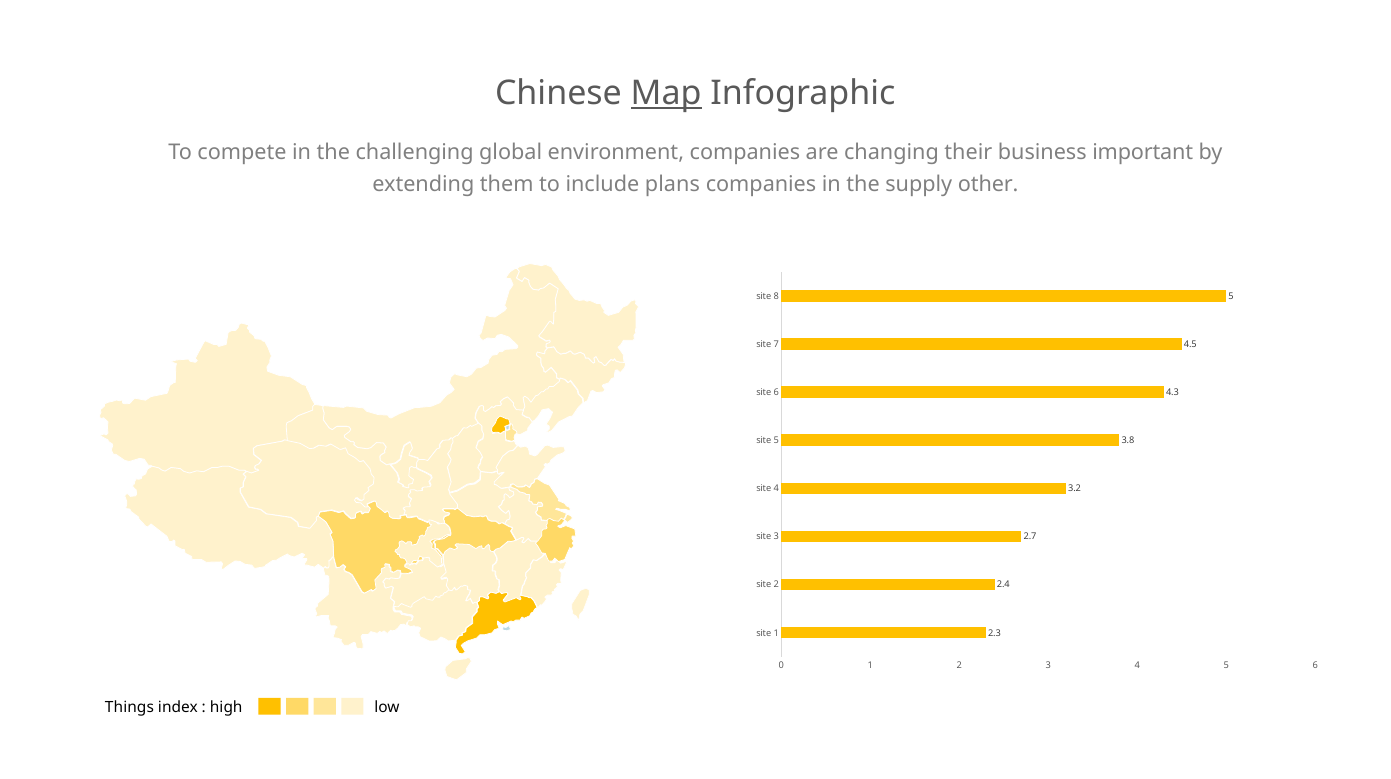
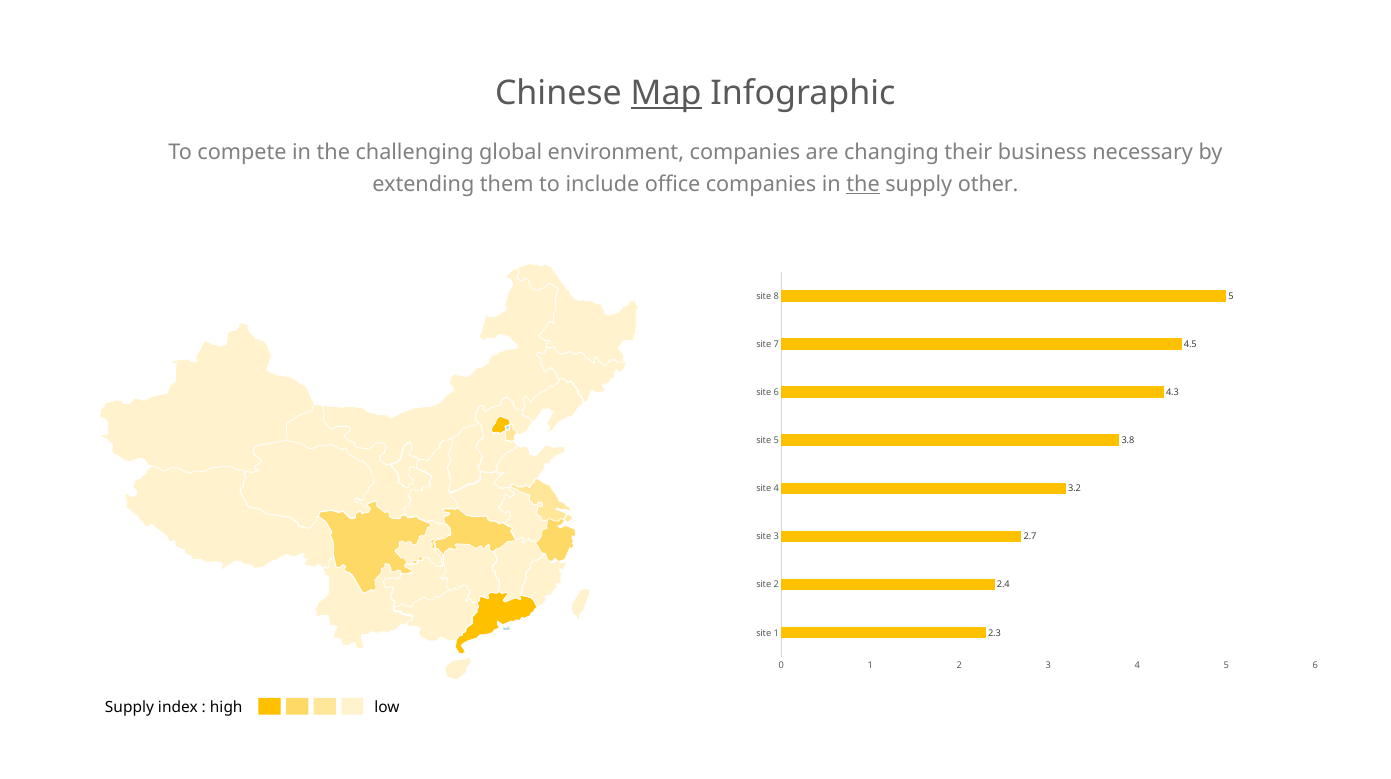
important: important -> necessary
plans: plans -> office
the at (863, 184) underline: none -> present
Things at (129, 707): Things -> Supply
